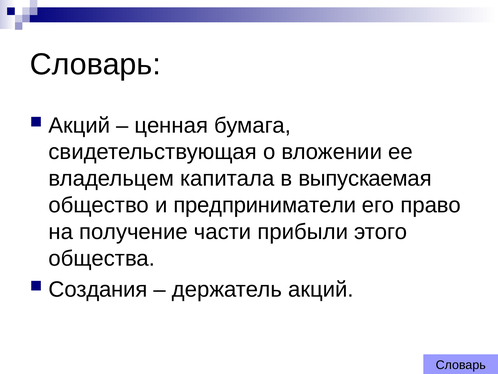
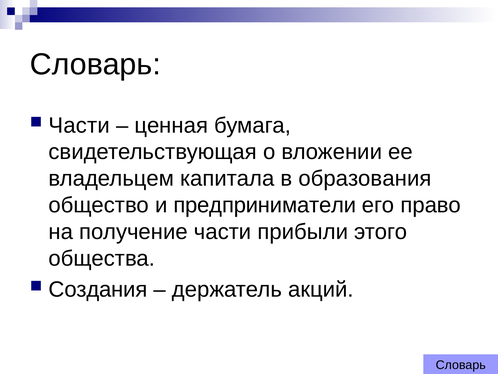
Акций at (79, 125): Акций -> Части
выпускаемая: выпускаемая -> образования
